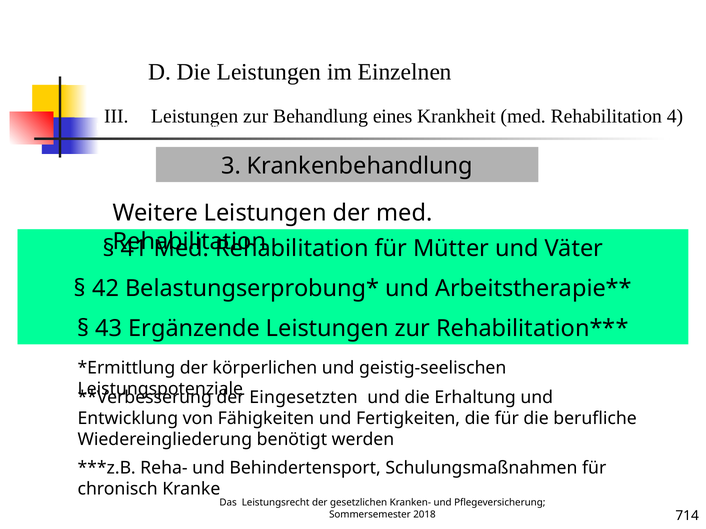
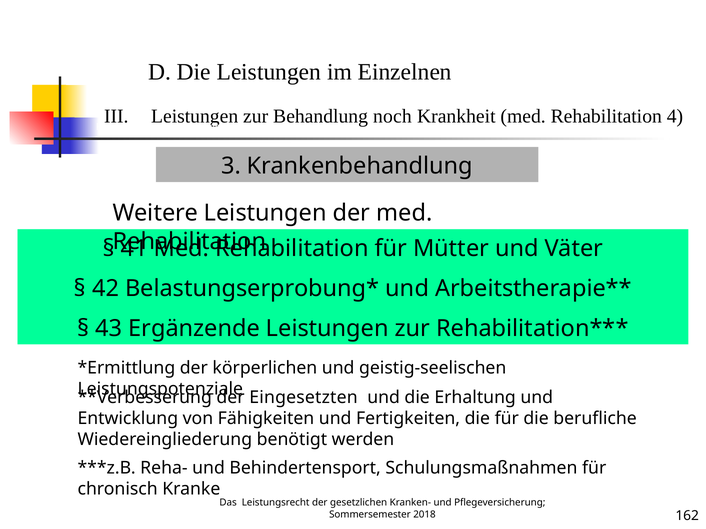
eines: eines -> noch
714: 714 -> 162
